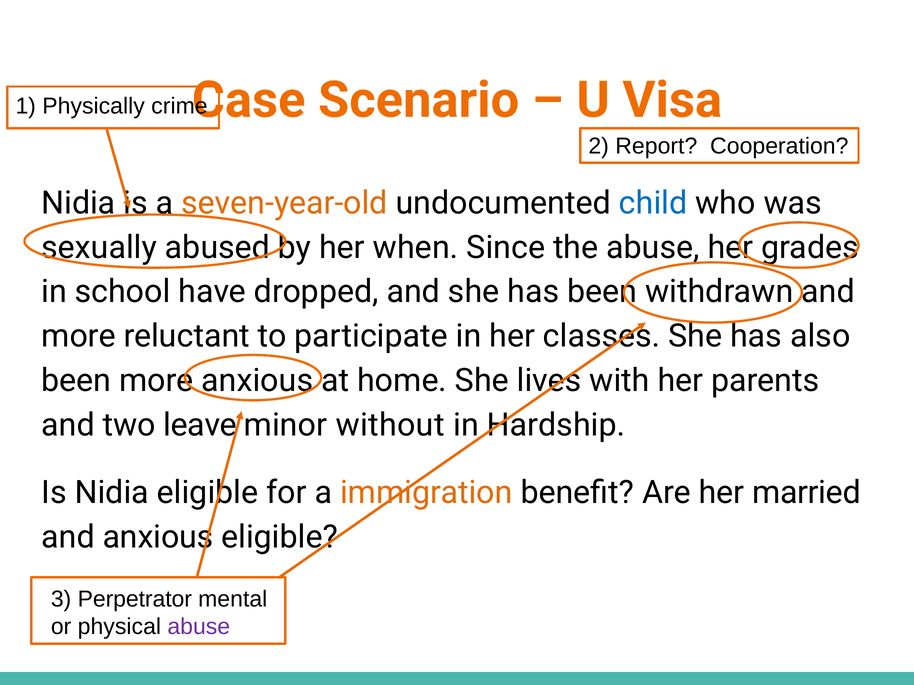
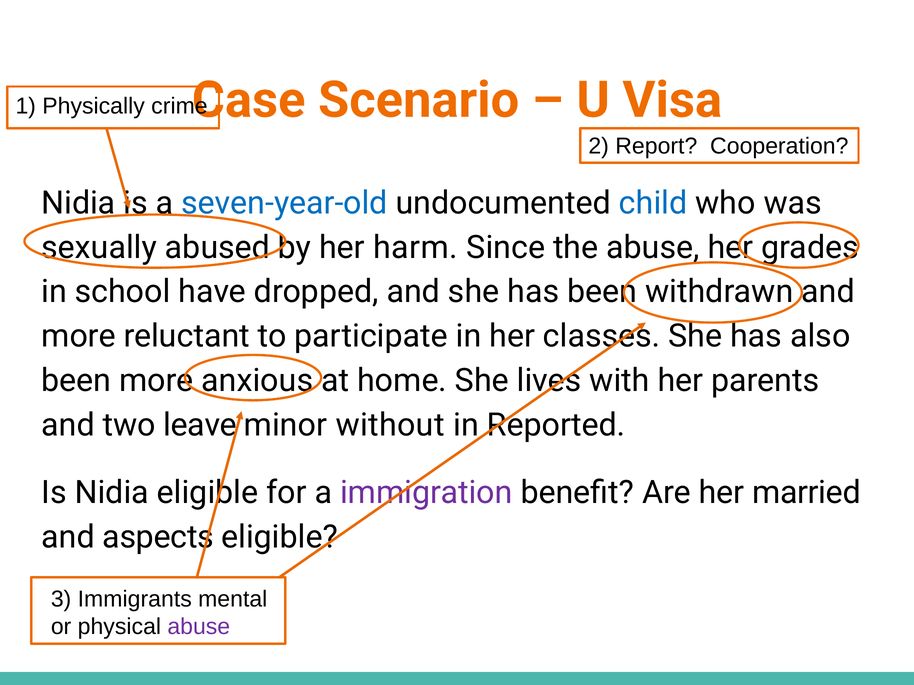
seven-year-old colour: orange -> blue
when: when -> harm
Hardship: Hardship -> Reported
immigration colour: orange -> purple
and anxious: anxious -> aspects
Perpetrator: Perpetrator -> Immigrants
